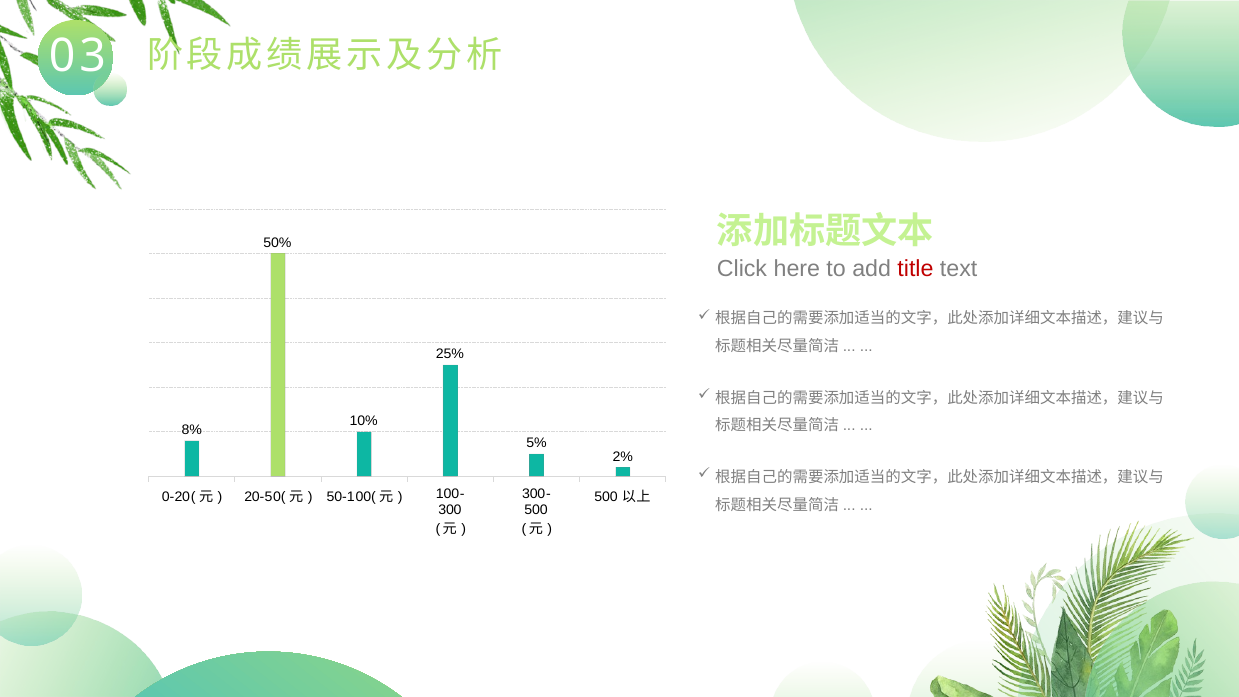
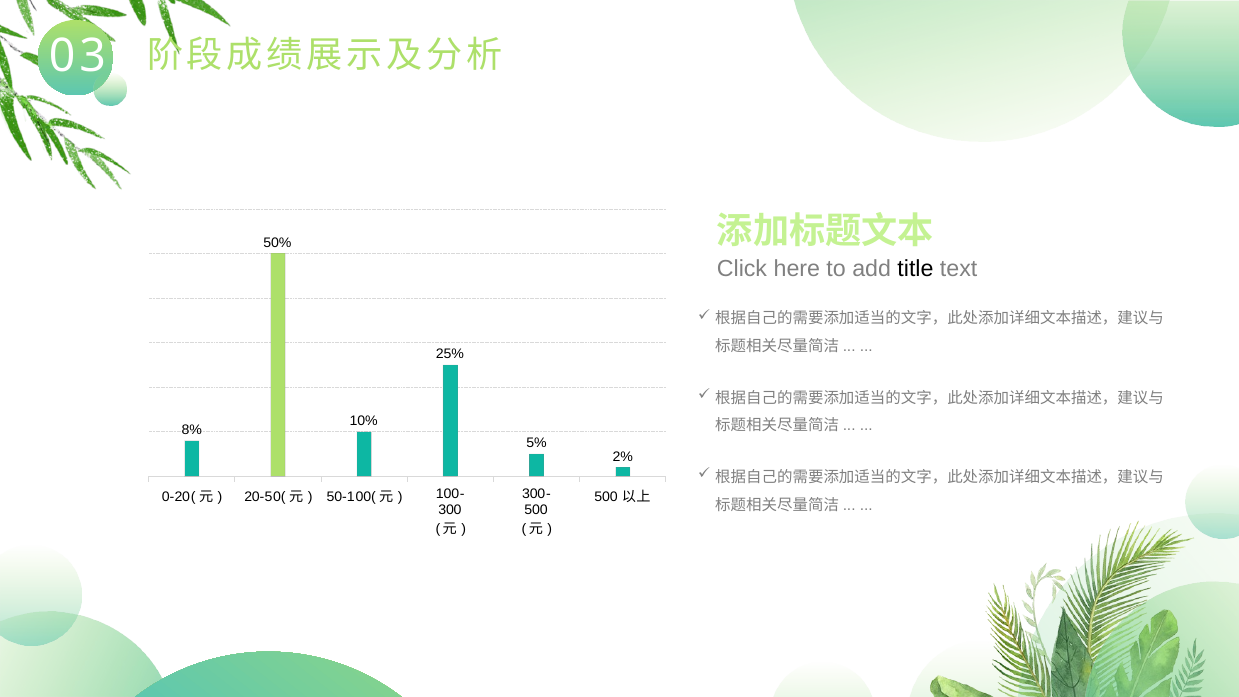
title colour: red -> black
